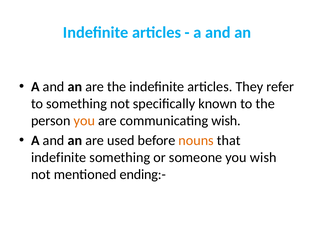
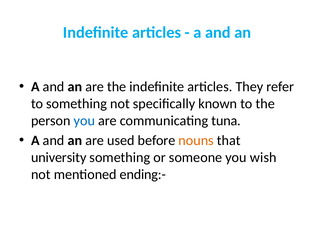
you at (84, 120) colour: orange -> blue
communicating wish: wish -> tuna
indefinite at (59, 157): indefinite -> university
